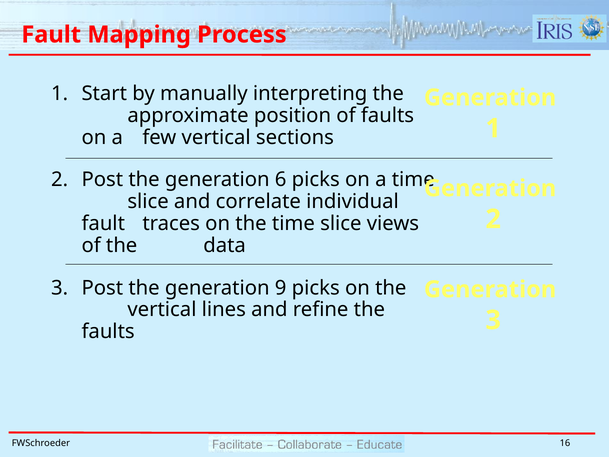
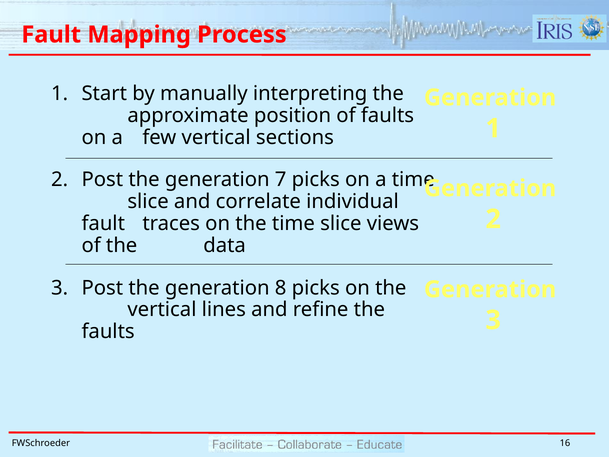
6: 6 -> 7
9: 9 -> 8
